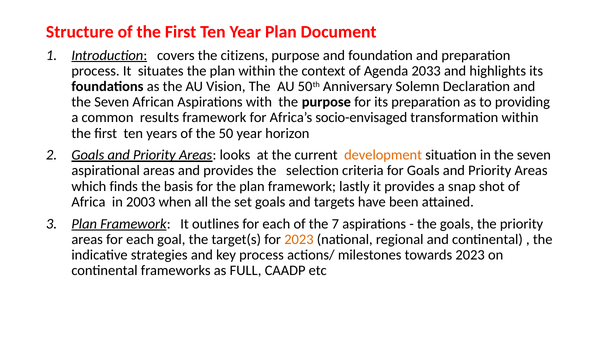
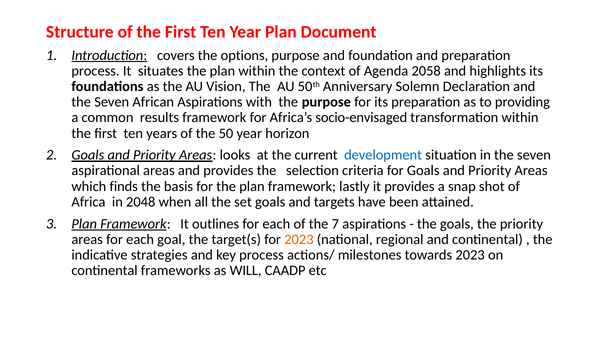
citizens: citizens -> options
2033: 2033 -> 2058
development colour: orange -> blue
2003: 2003 -> 2048
FULL: FULL -> WILL
